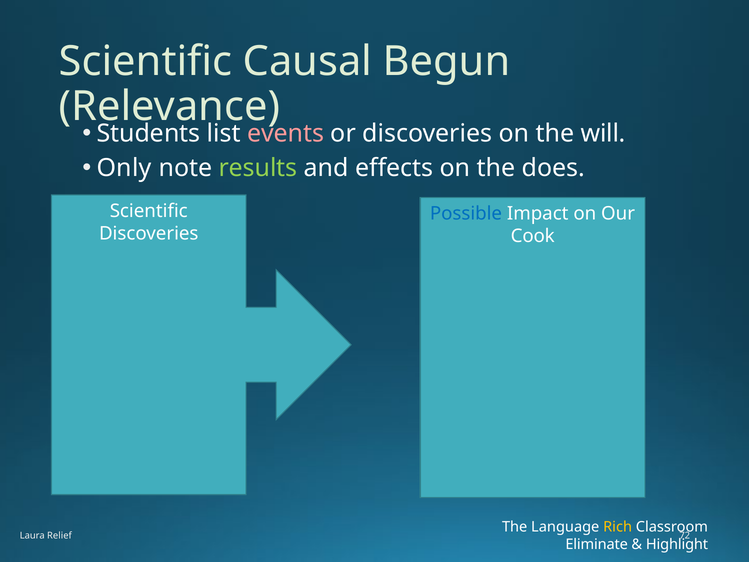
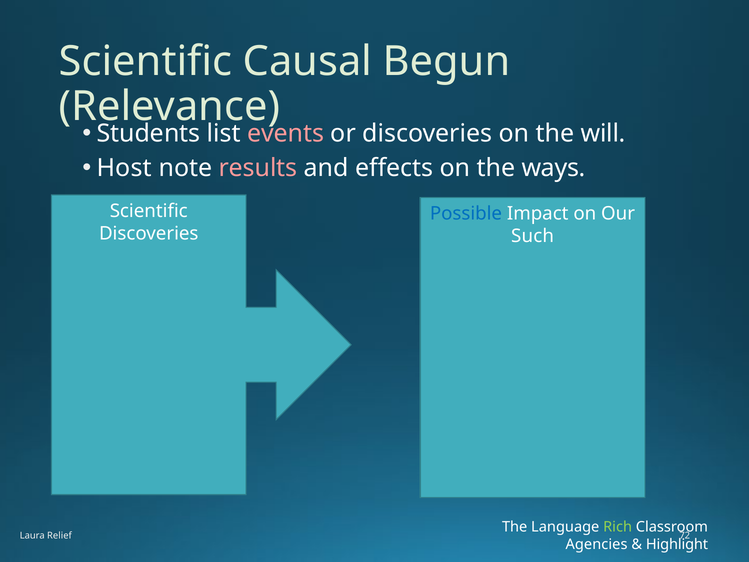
Only: Only -> Host
results colour: light green -> pink
does: does -> ways
Cook: Cook -> Such
Rich colour: yellow -> light green
Eliminate: Eliminate -> Agencies
